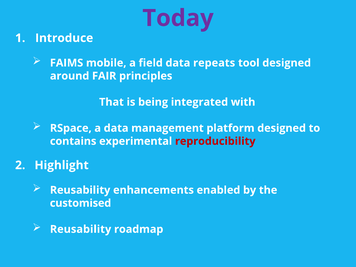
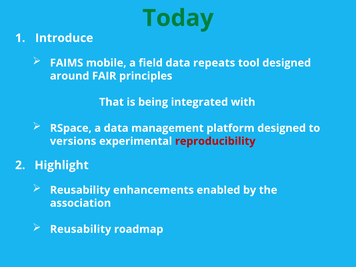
Today colour: purple -> green
contains: contains -> versions
customised: customised -> association
